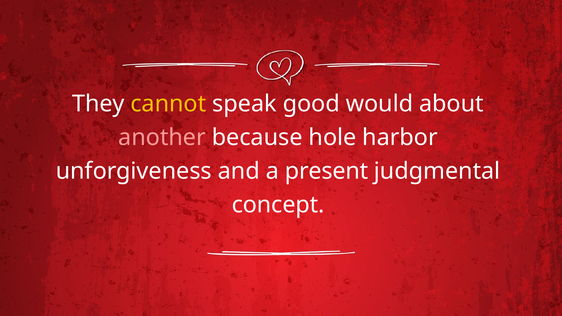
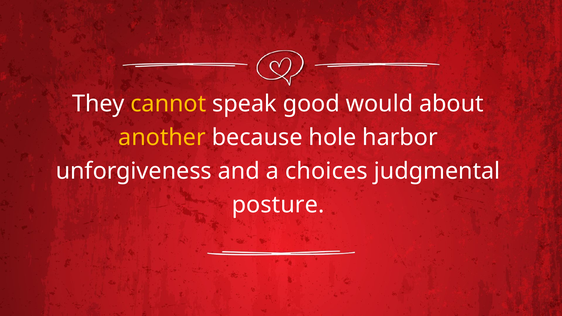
another colour: pink -> yellow
present: present -> choices
concept: concept -> posture
